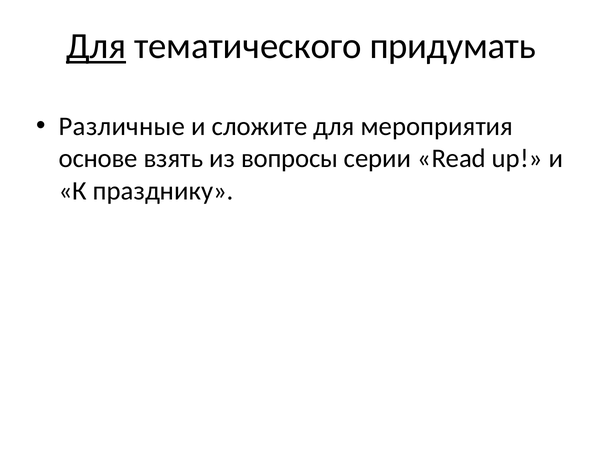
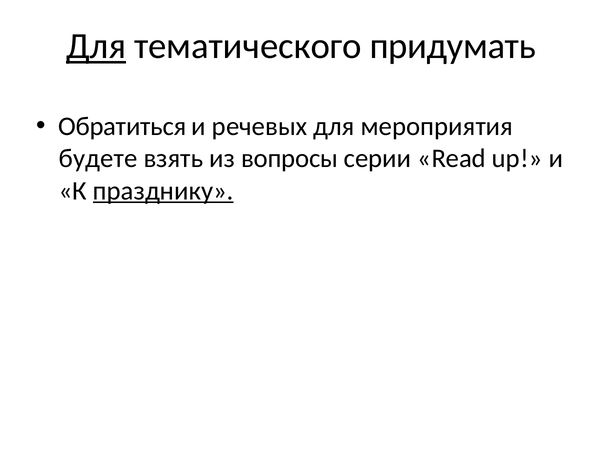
Различные: Различные -> Обратиться
сложите: сложите -> речевых
основе: основе -> будете
празднику underline: none -> present
